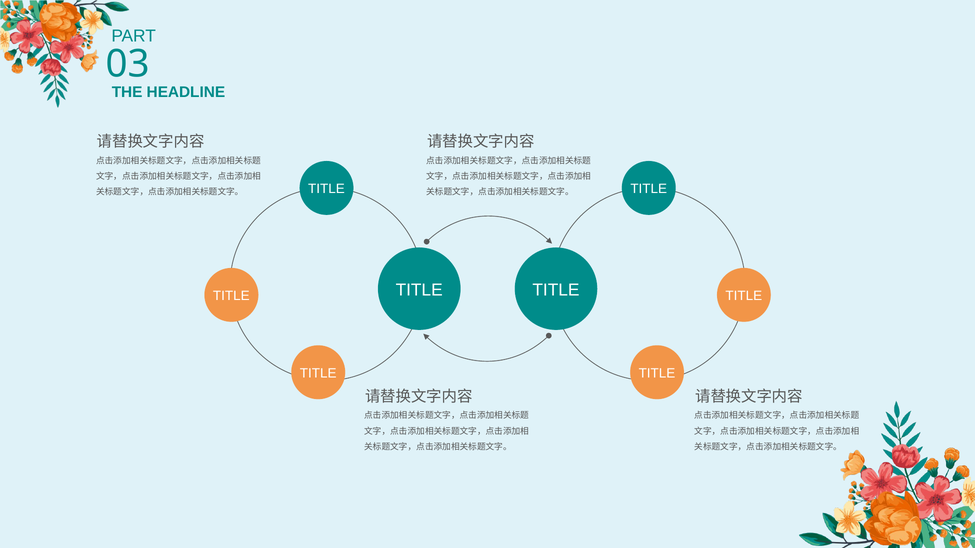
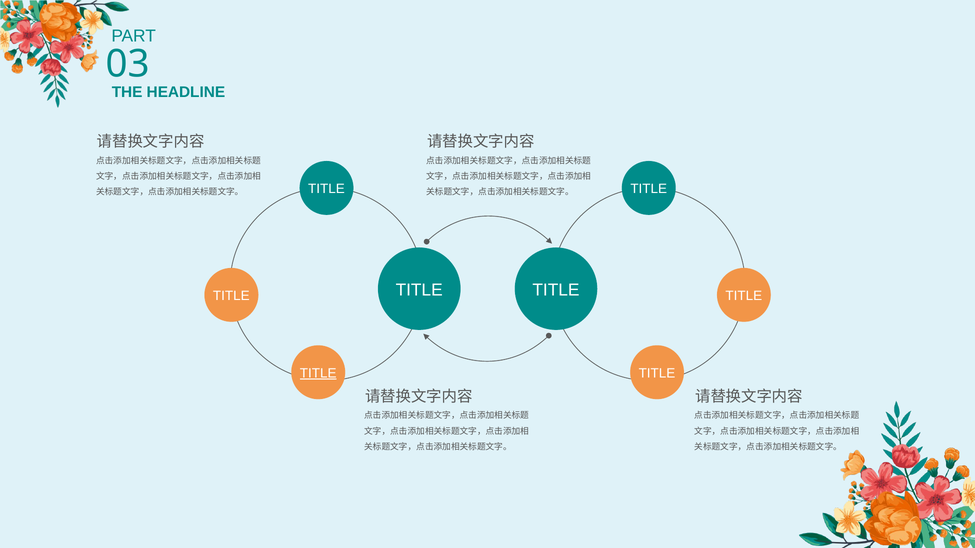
TITLE at (318, 373) underline: none -> present
